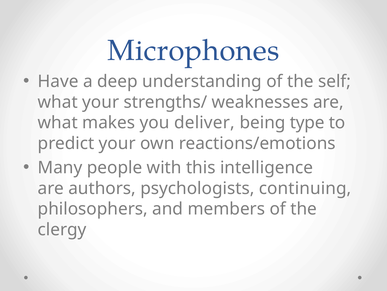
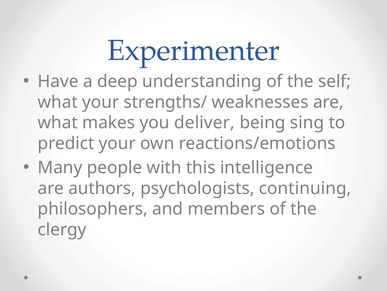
Microphones: Microphones -> Experimenter
type: type -> sing
